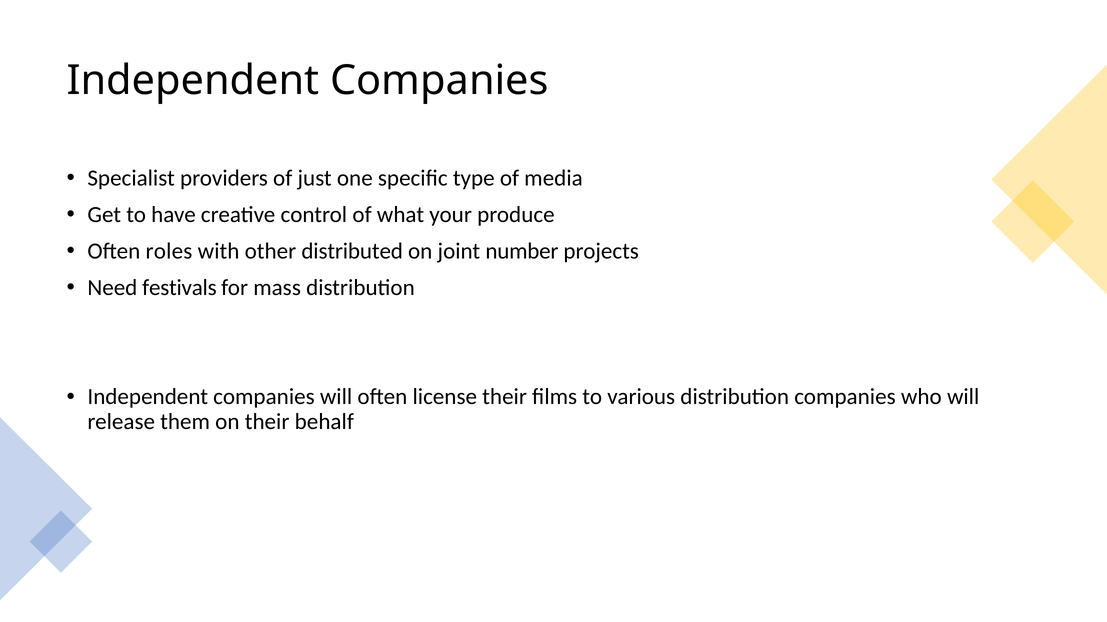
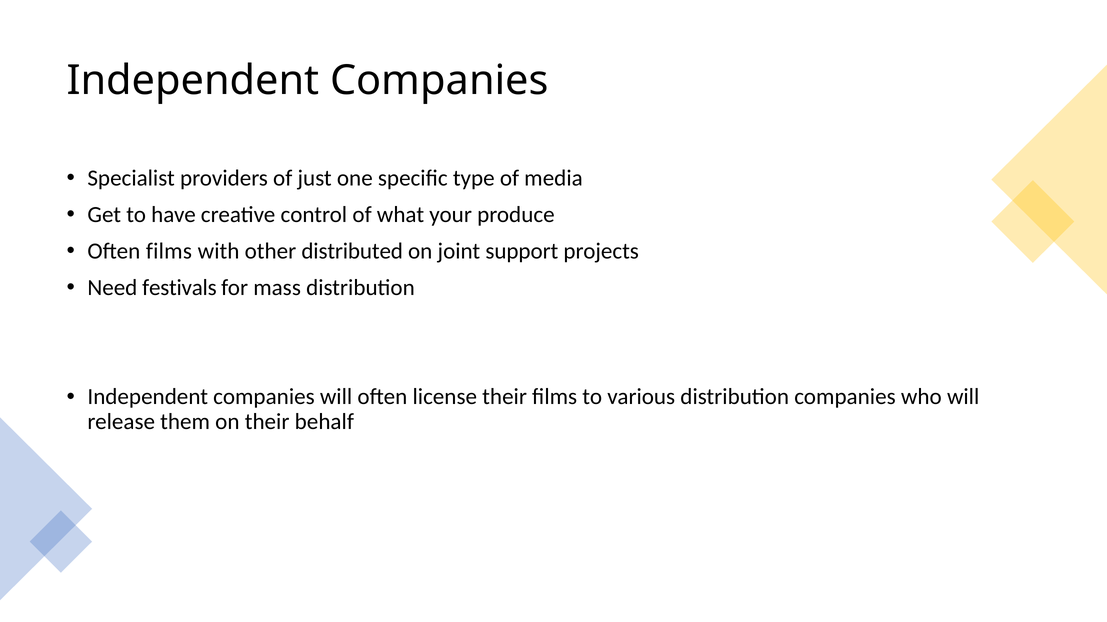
Often roles: roles -> films
number: number -> support
